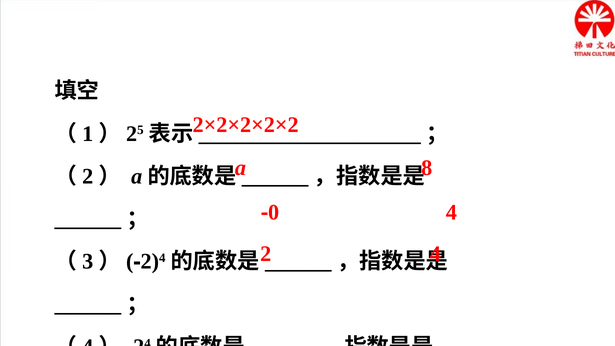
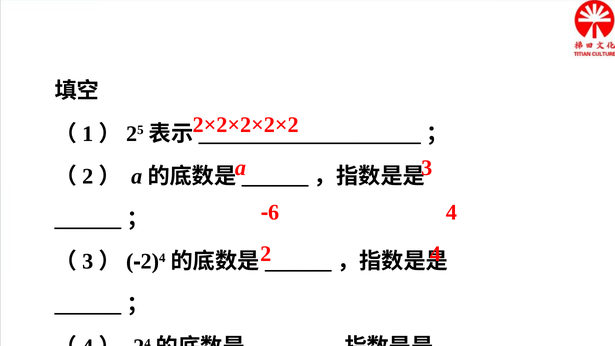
8: 8 -> 3
0: 0 -> 6
